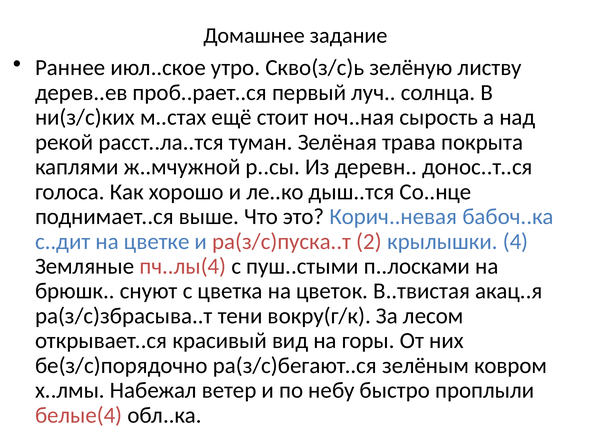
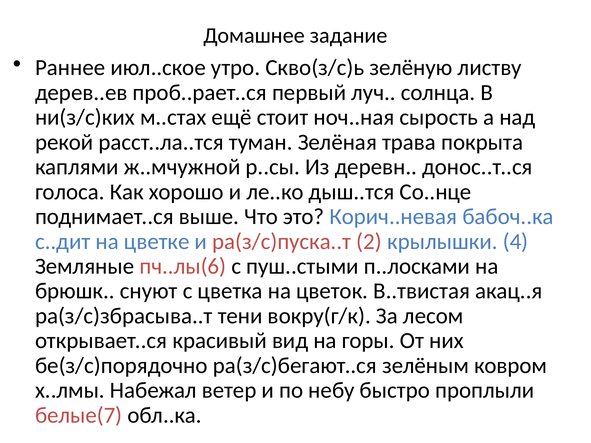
пч..лы(4: пч..лы(4 -> пч..лы(6
белые(4: белые(4 -> белые(7
